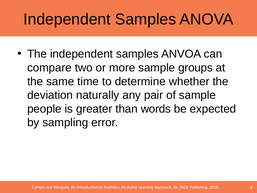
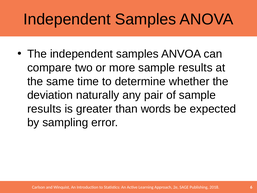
more sample groups: groups -> results
people at (44, 109): people -> results
